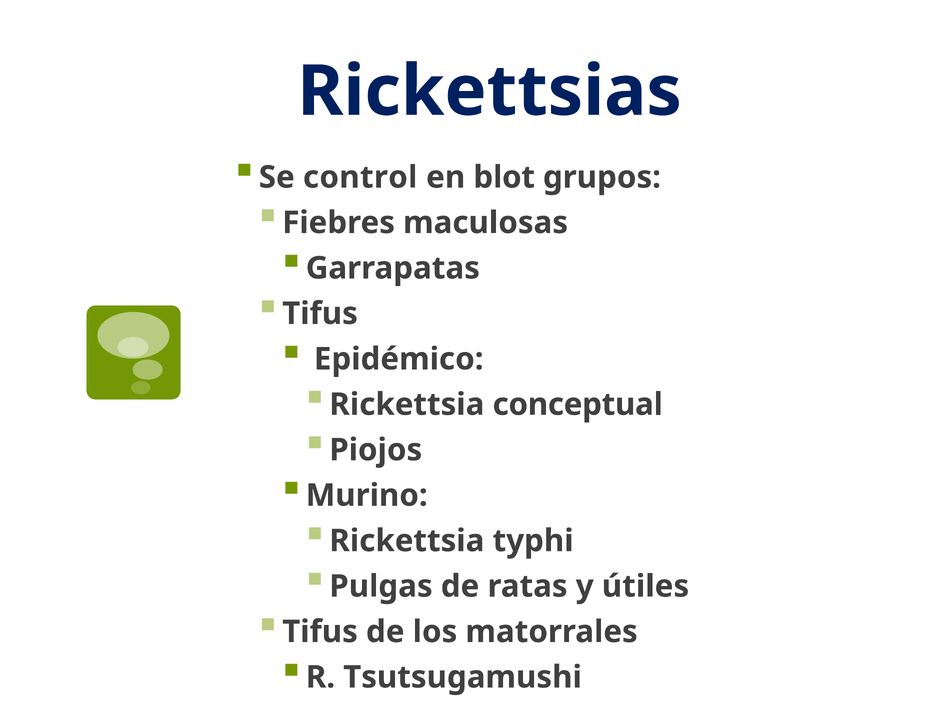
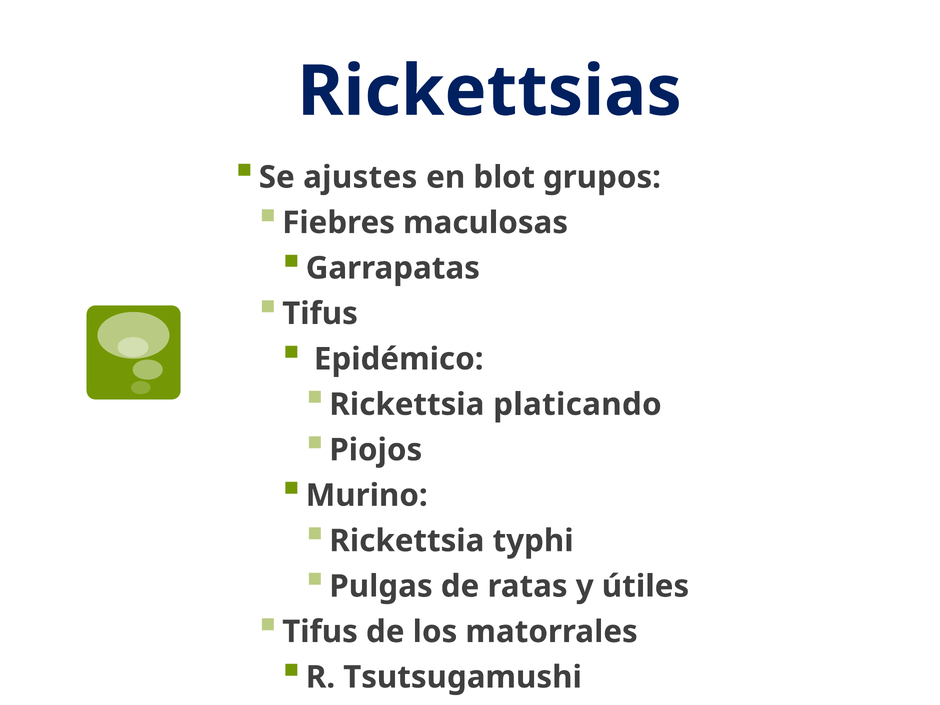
control: control -> ajustes
conceptual: conceptual -> platicando
